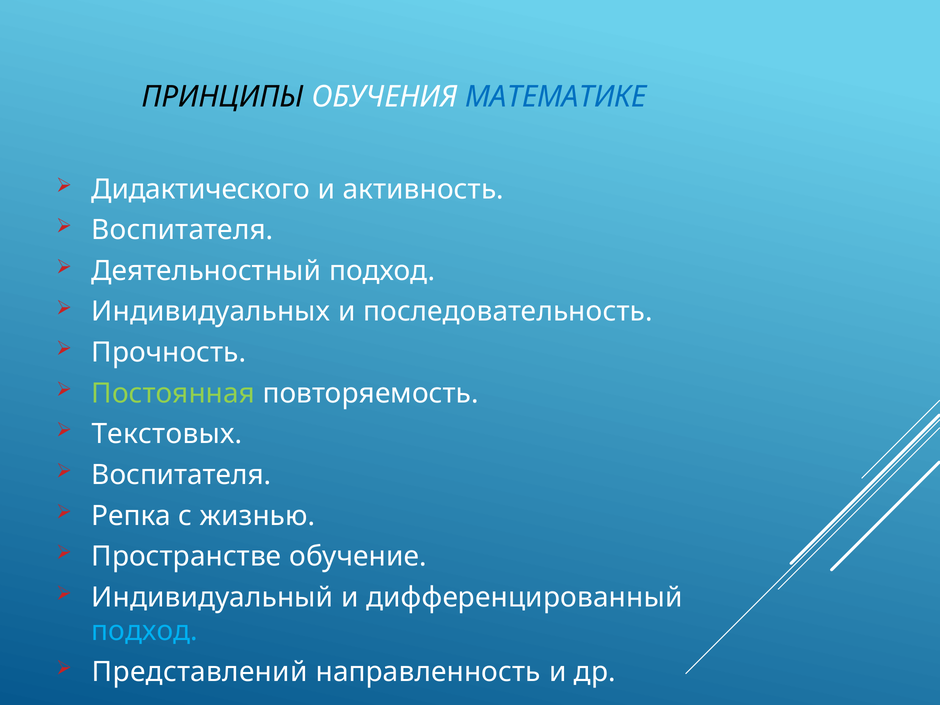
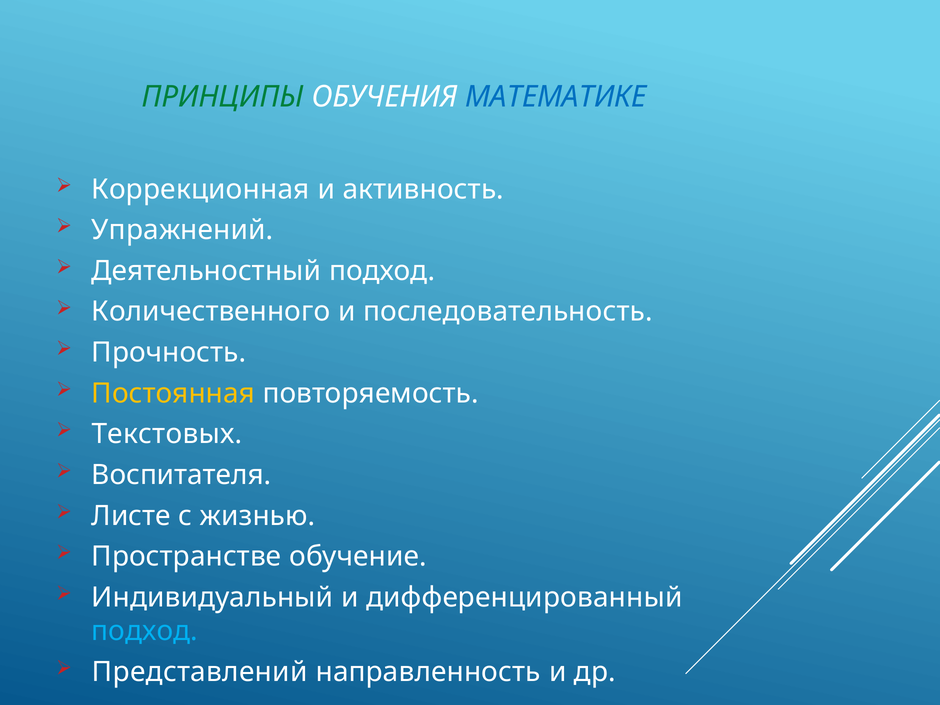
ПРИНЦИПЫ colour: black -> green
Дидактического: Дидактического -> Коррекционная
Воспитателя at (182, 230): Воспитателя -> Упражнений
Индивидуальных: Индивидуальных -> Количественного
Постоянная colour: light green -> yellow
Репка: Репка -> Листе
